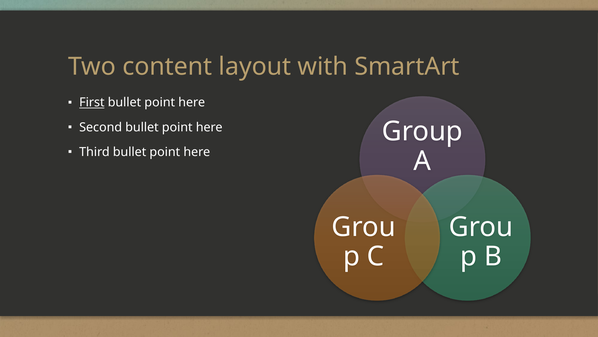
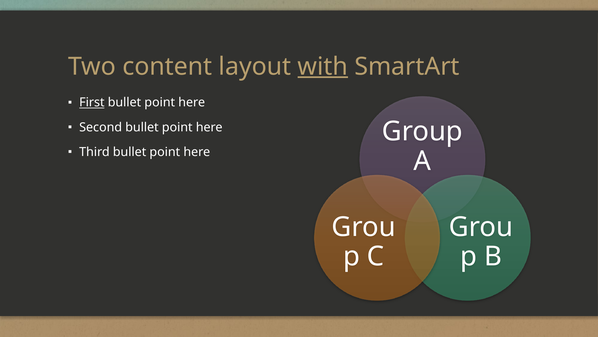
with underline: none -> present
